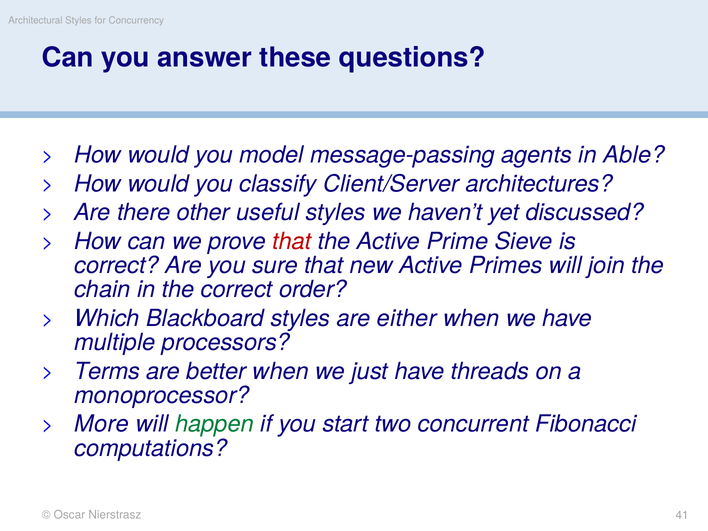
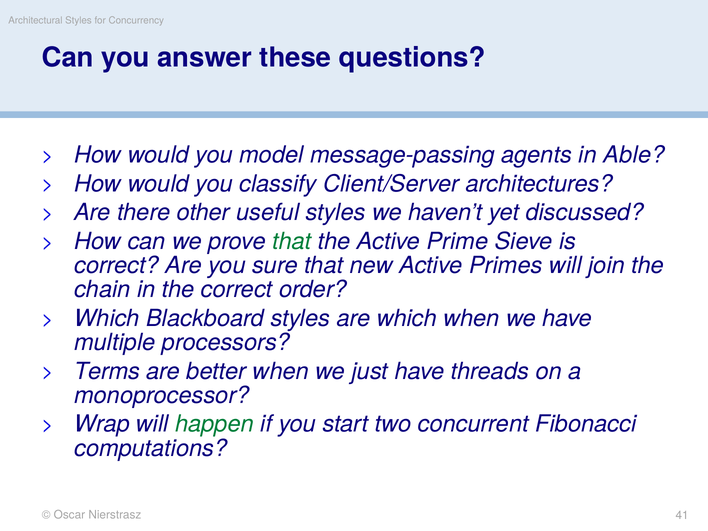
that at (292, 241) colour: red -> green
are either: either -> which
More: More -> Wrap
